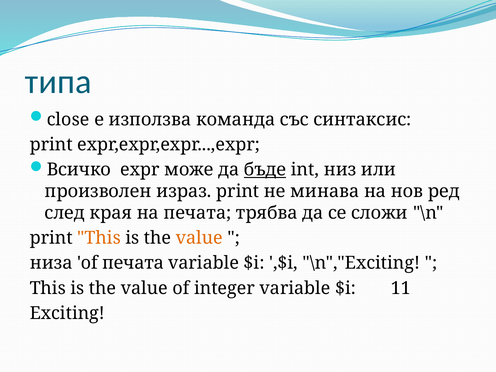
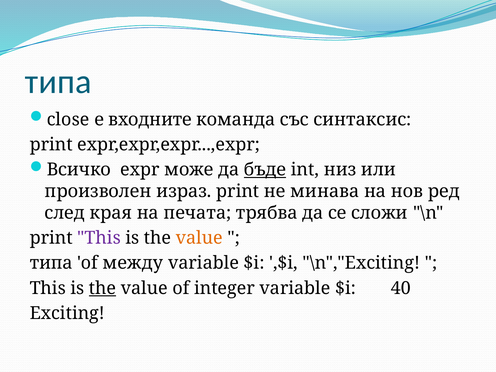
използва: използва -> входните
This at (99, 238) colour: orange -> purple
низа at (51, 263): низа -> типа
of печата: печата -> между
the at (103, 288) underline: none -> present
11: 11 -> 40
